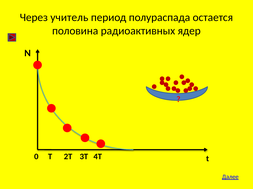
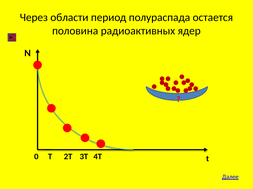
учитель: учитель -> области
